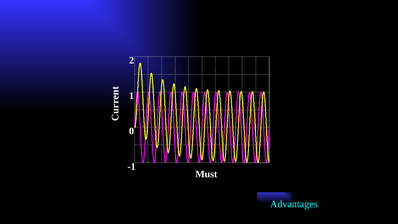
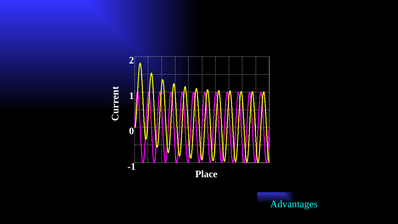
Must: Must -> Place
